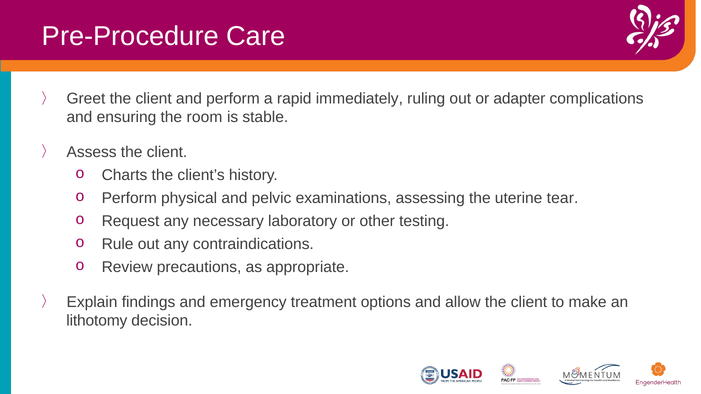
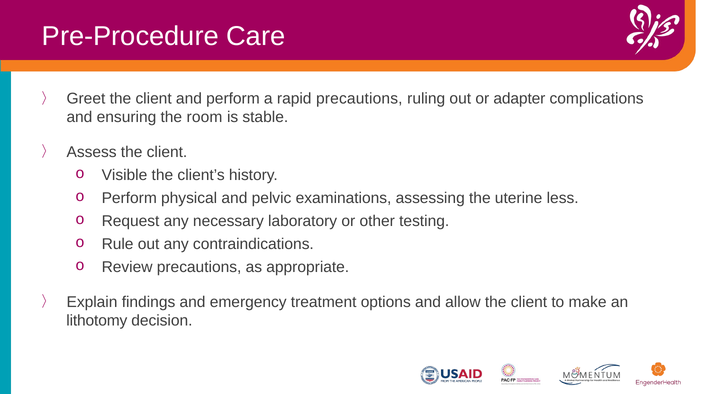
rapid immediately: immediately -> precautions
Charts: Charts -> Visible
tear: tear -> less
